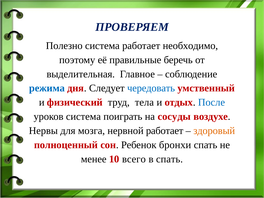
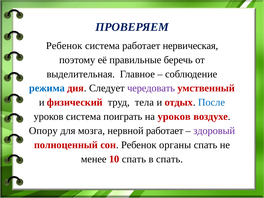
Полезно at (64, 46): Полезно -> Ребенок
необходимо: необходимо -> нервическая
чередовать colour: blue -> purple
на сосуды: сосуды -> уроков
Нервы: Нервы -> Опору
здоровый colour: orange -> purple
бронхи: бронхи -> органы
10 всего: всего -> спать
